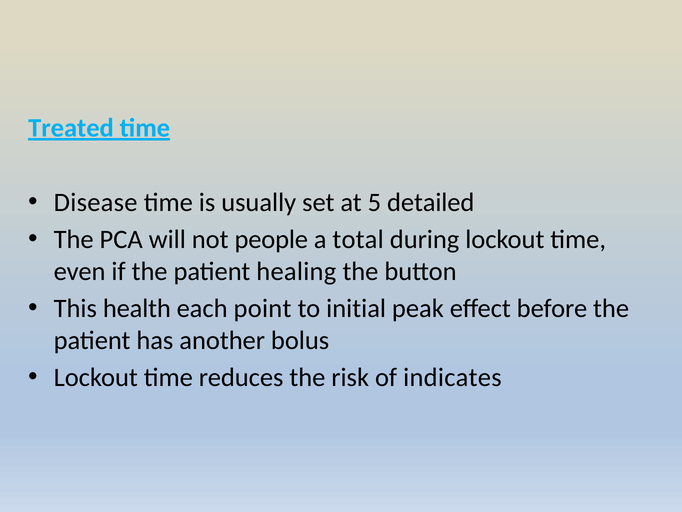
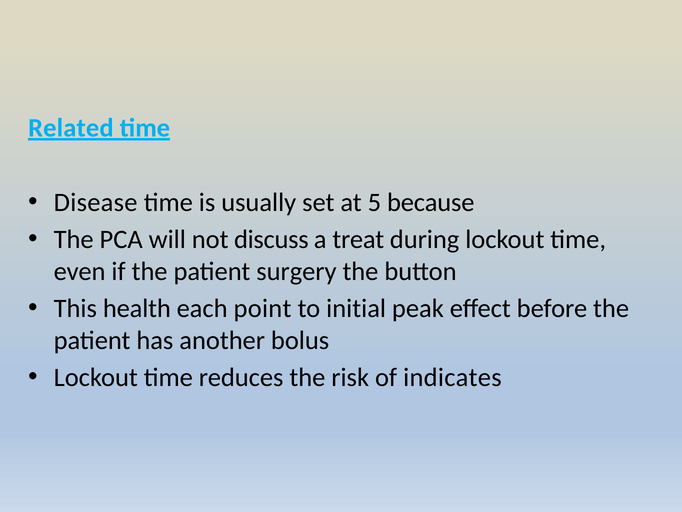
Treated: Treated -> Related
detailed: detailed -> because
people: people -> discuss
total: total -> treat
healing: healing -> surgery
